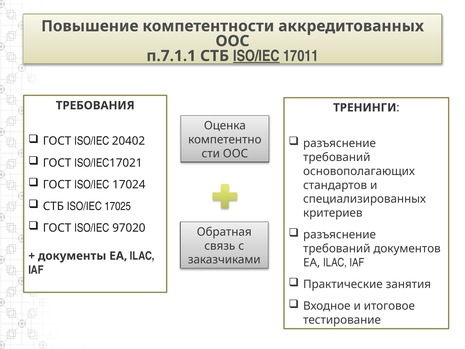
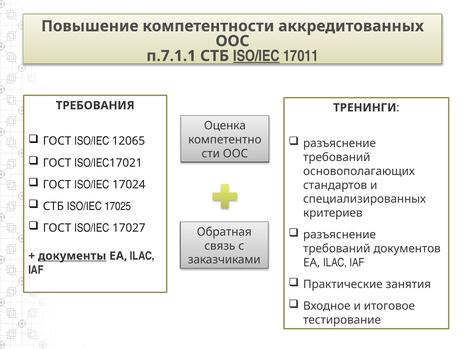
20402: 20402 -> 12065
97020: 97020 -> 17027
документы underline: none -> present
